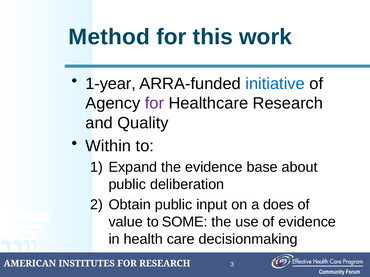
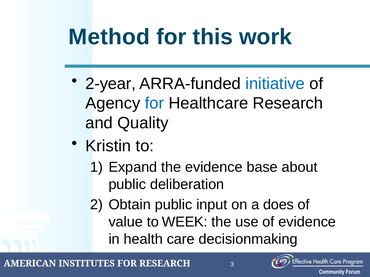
1-year: 1-year -> 2-year
for at (154, 104) colour: purple -> blue
Within: Within -> Kristin
SOME: SOME -> WEEK
